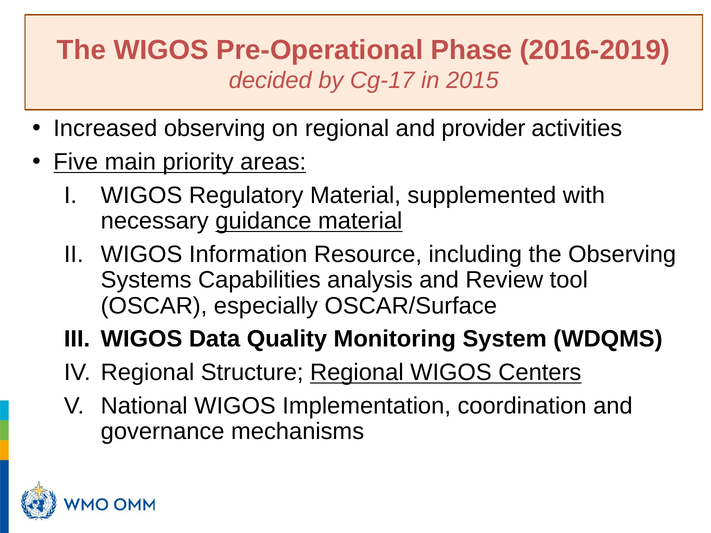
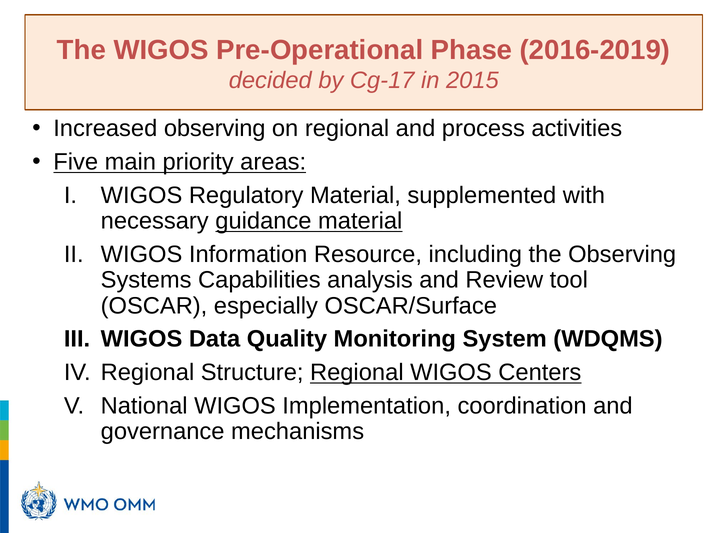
provider: provider -> process
